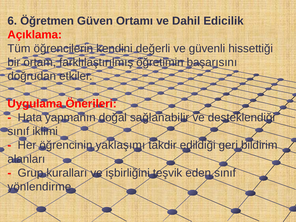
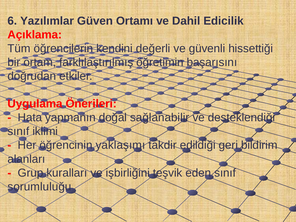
Öğretmen: Öğretmen -> Yazılımlar
yönlendirme: yönlendirme -> sorumluluğu
